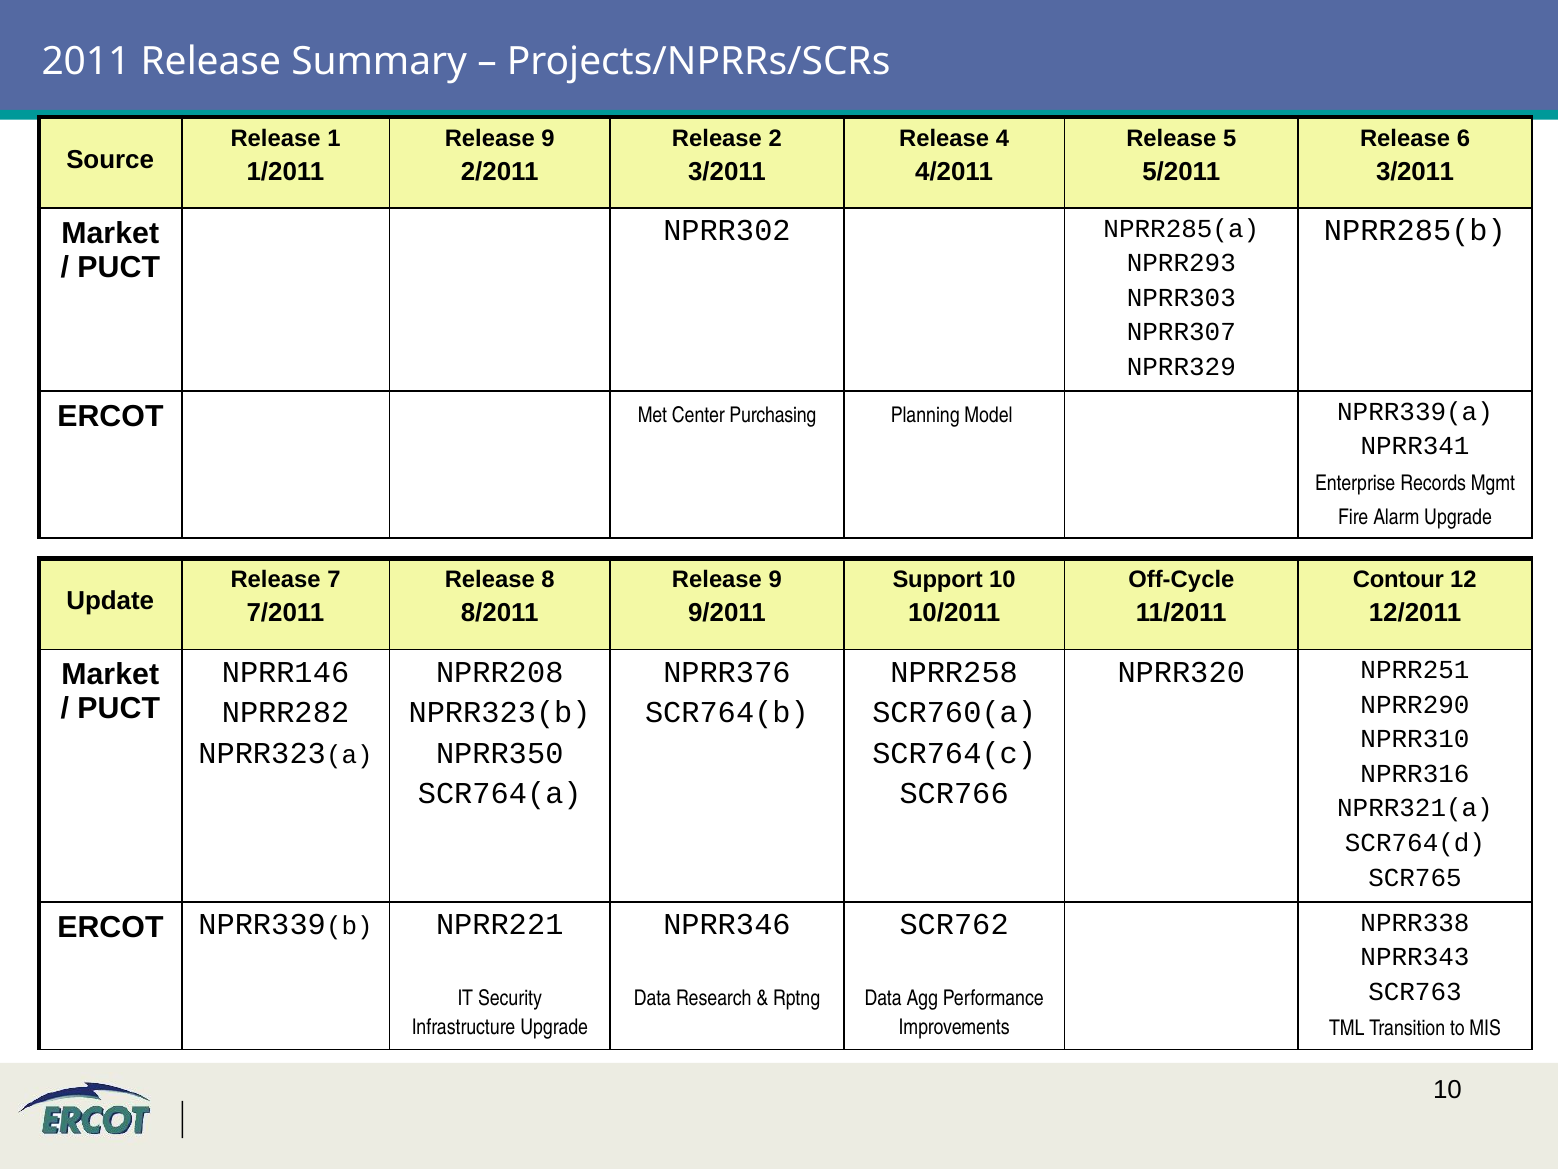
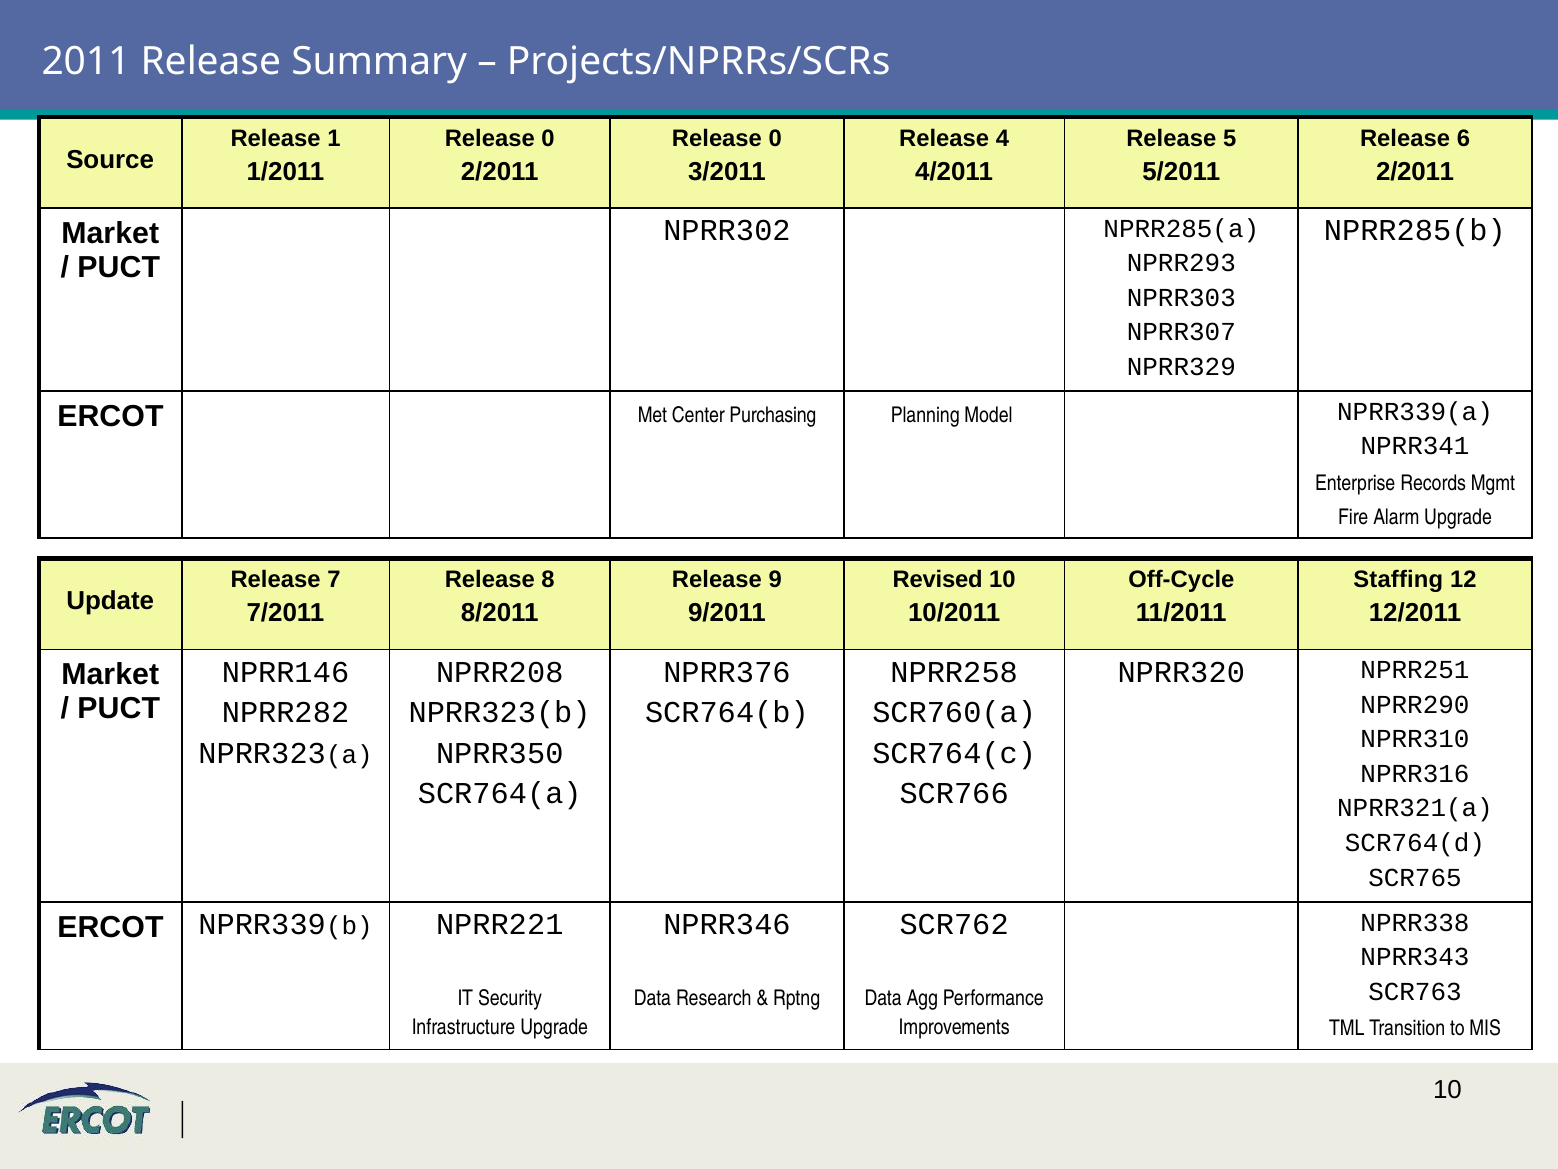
9 at (548, 138): 9 -> 0
2 at (775, 138): 2 -> 0
3/2011 at (1415, 171): 3/2011 -> 2/2011
Support: Support -> Revised
Contour: Contour -> Staffing
